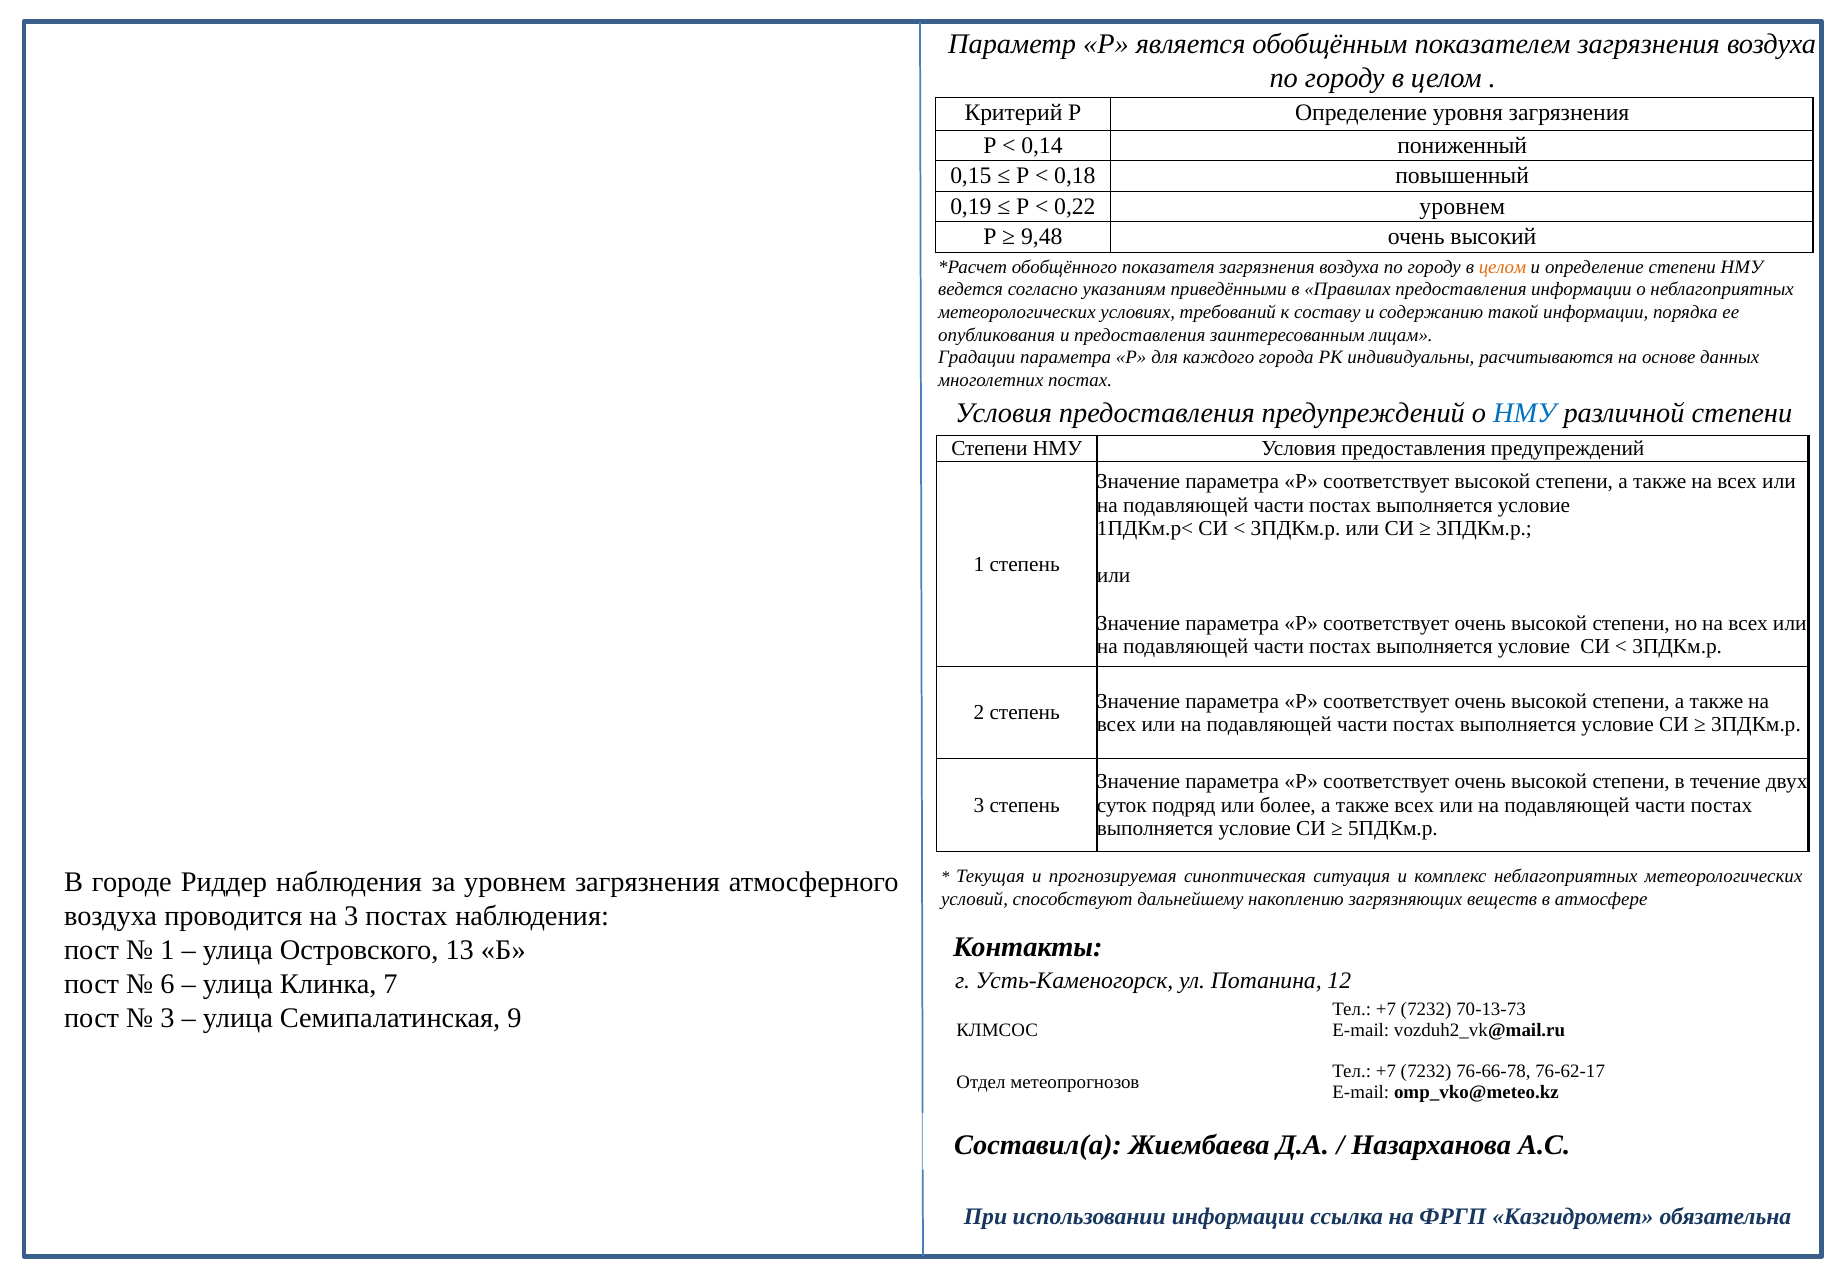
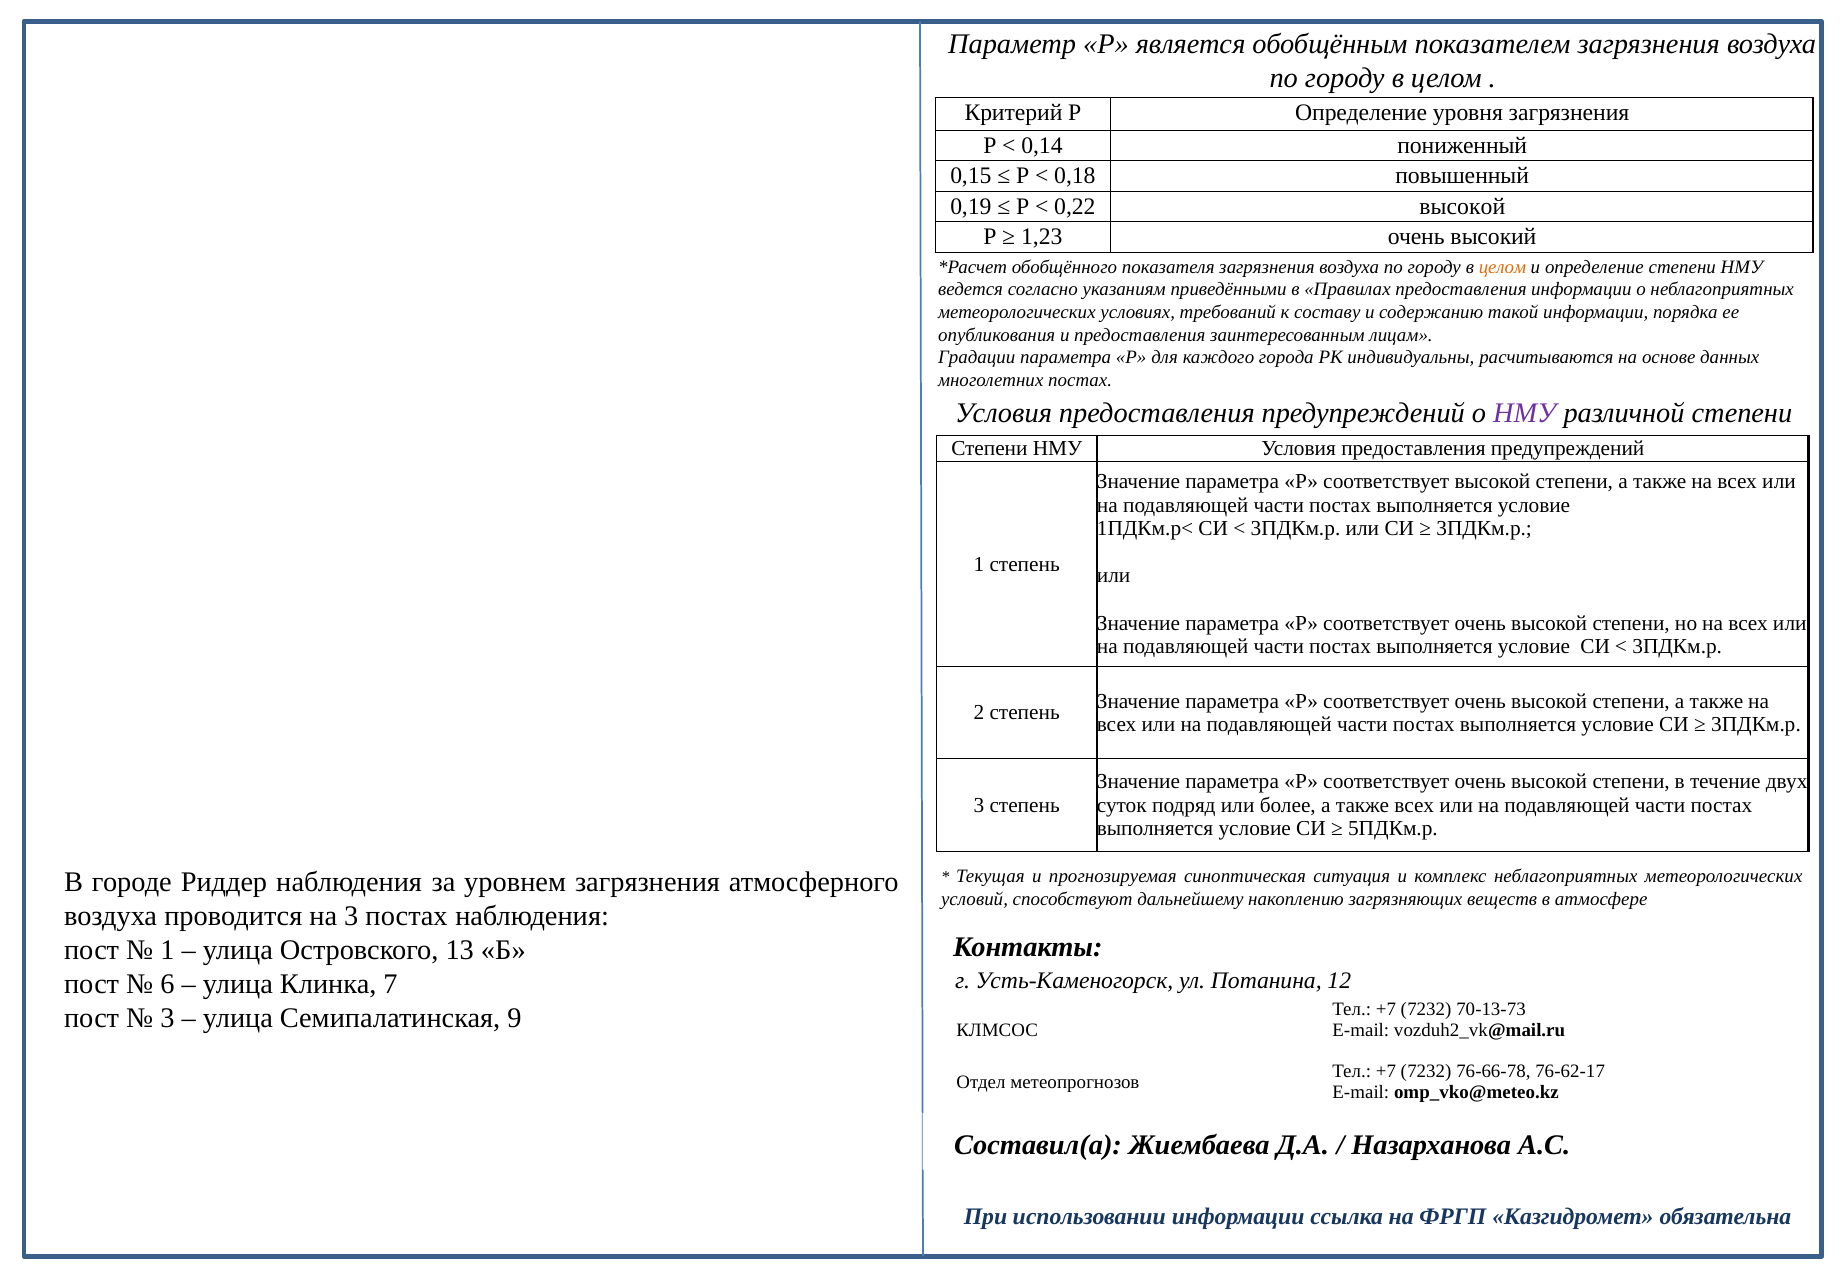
0,22 уровнем: уровнем -> высокой
9,48: 9,48 -> 1,23
НМУ at (1525, 414) colour: blue -> purple
